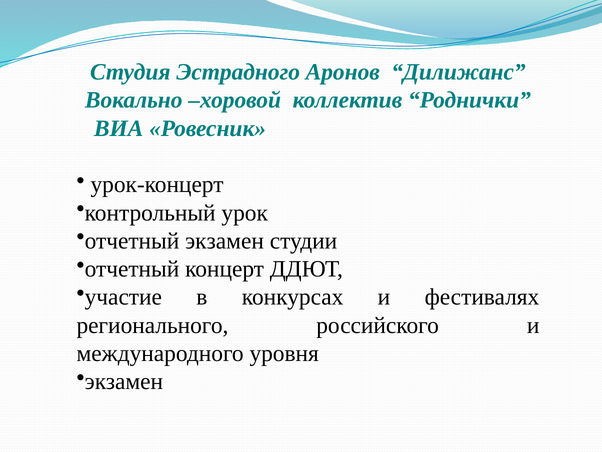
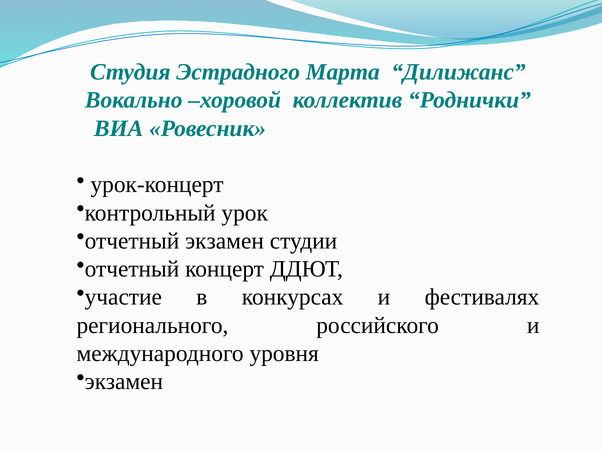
Аронов: Аронов -> Марта
